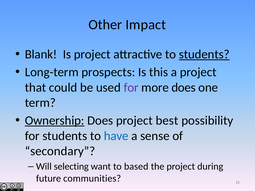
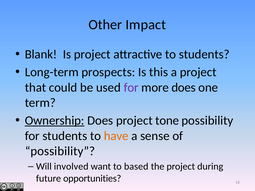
students at (204, 54) underline: present -> none
best: best -> tone
have colour: blue -> orange
secondary at (60, 151): secondary -> possibility
selecting: selecting -> involved
communities: communities -> opportunities
